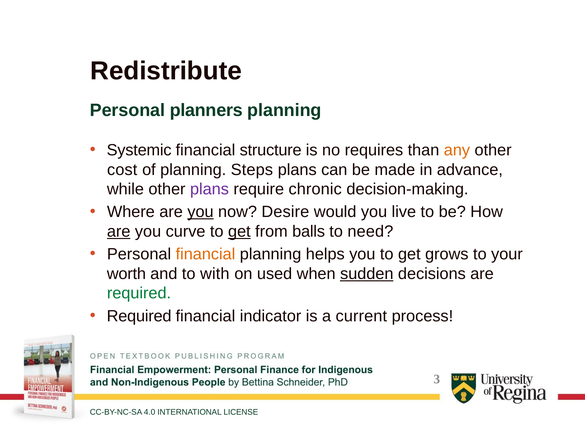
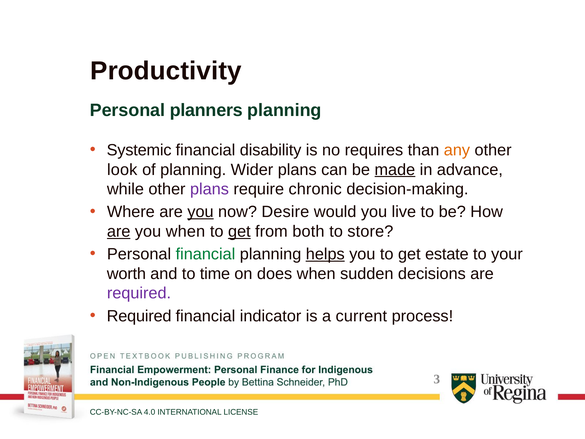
Redistribute: Redistribute -> Productivity
structure: structure -> disability
cost: cost -> look
Steps: Steps -> Wider
made underline: none -> present
you curve: curve -> when
balls: balls -> both
need: need -> store
financial at (205, 254) colour: orange -> green
helps underline: none -> present
grows: grows -> estate
with: with -> time
used: used -> does
sudden underline: present -> none
required at (139, 293) colour: green -> purple
